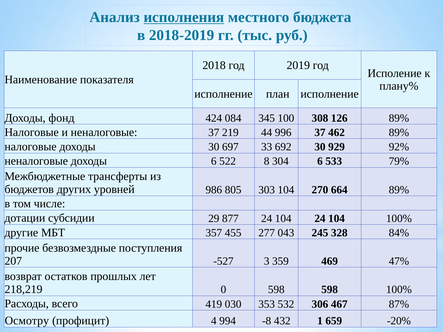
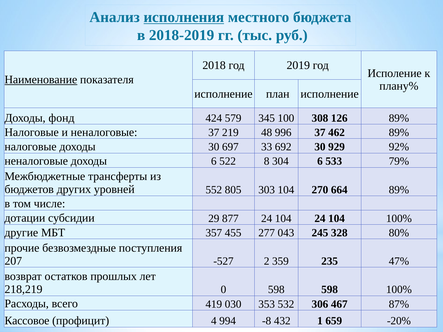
Наименование underline: none -> present
084: 084 -> 579
44: 44 -> 48
986: 986 -> 552
84%: 84% -> 80%
3: 3 -> 2
469: 469 -> 235
Осмотру: Осмотру -> Кассовое
